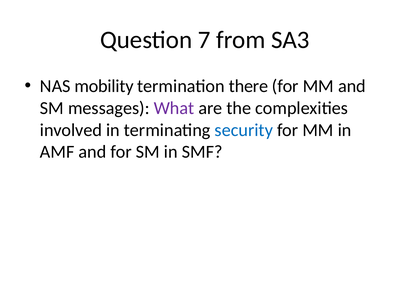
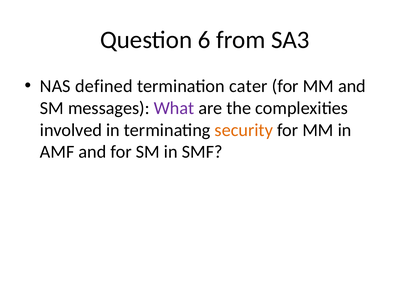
7: 7 -> 6
mobility: mobility -> defined
there: there -> cater
security colour: blue -> orange
